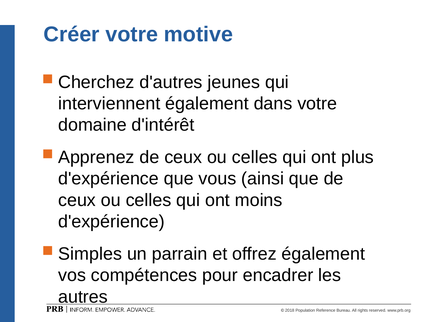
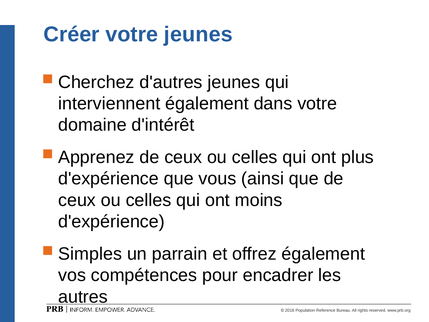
votre motive: motive -> jeunes
